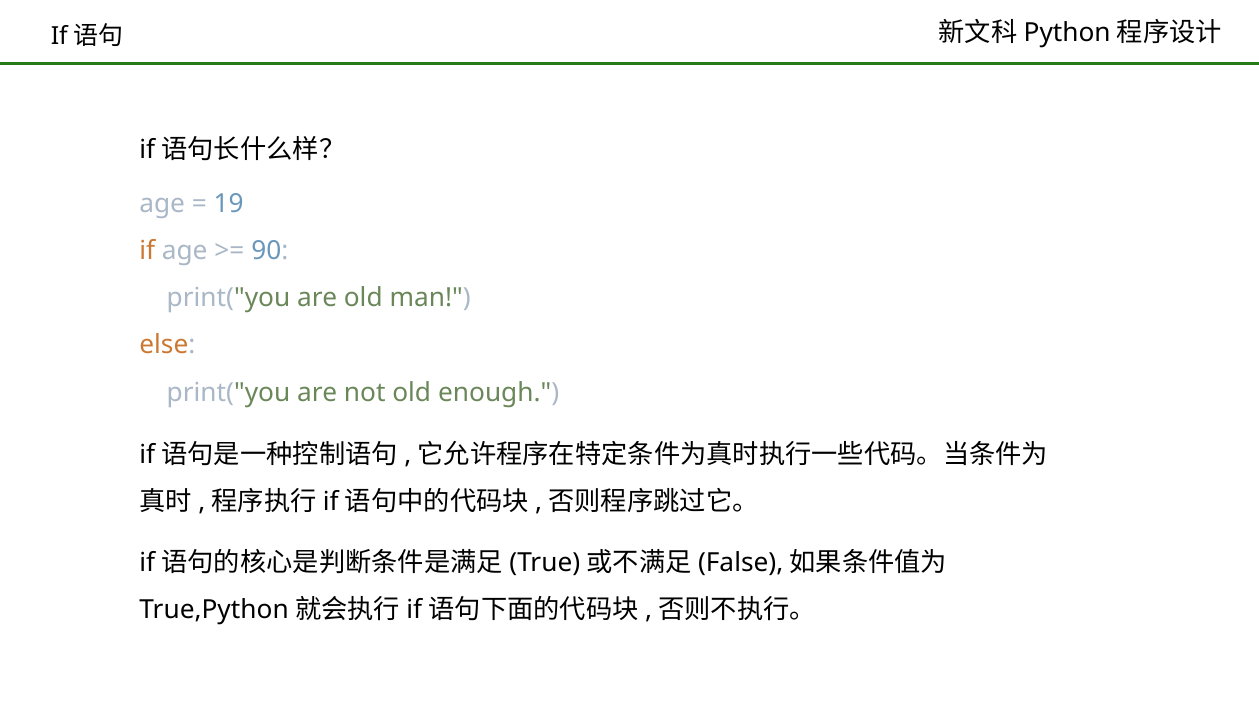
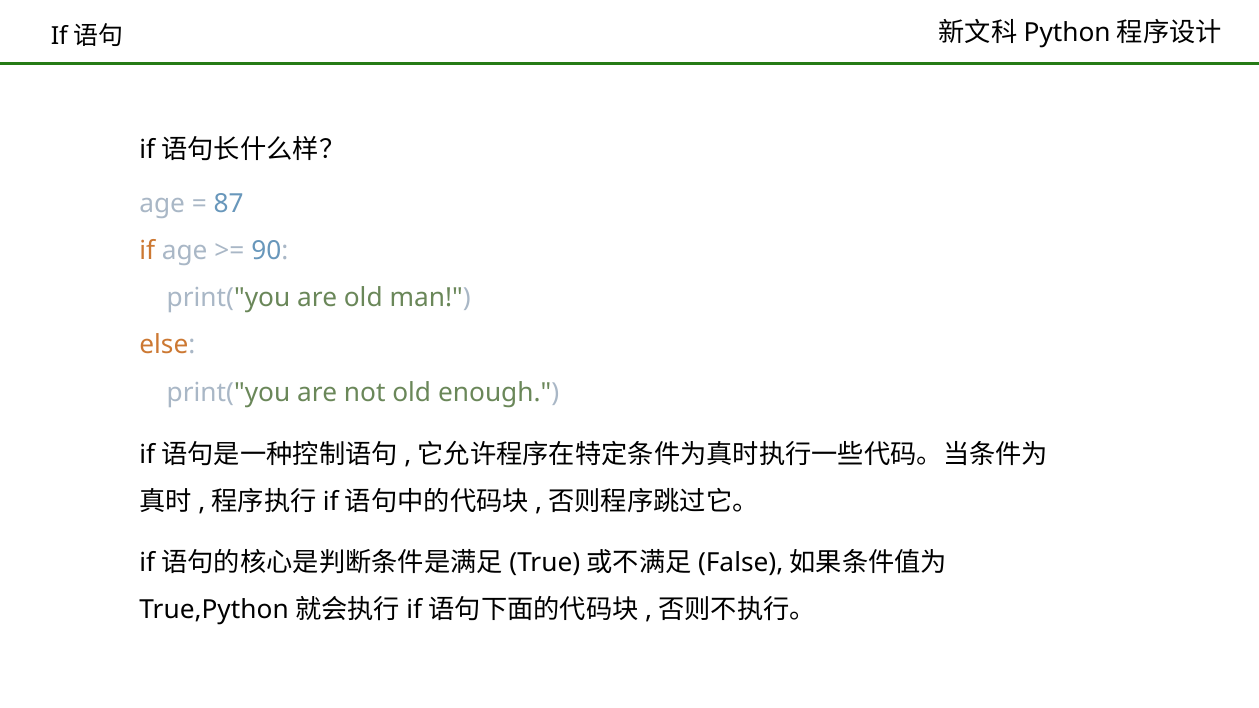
19: 19 -> 87
